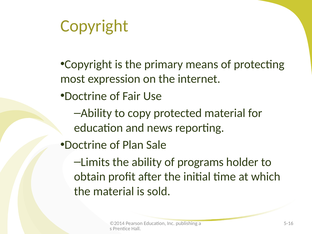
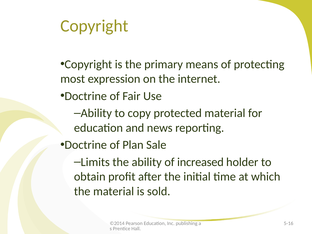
programs: programs -> increased
